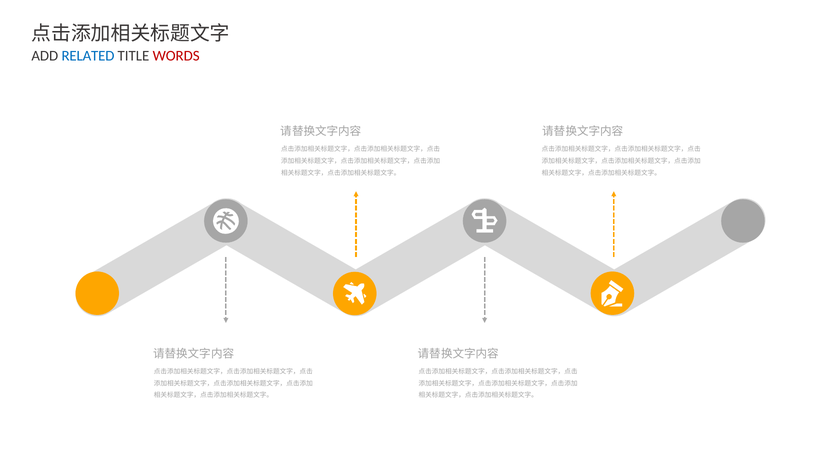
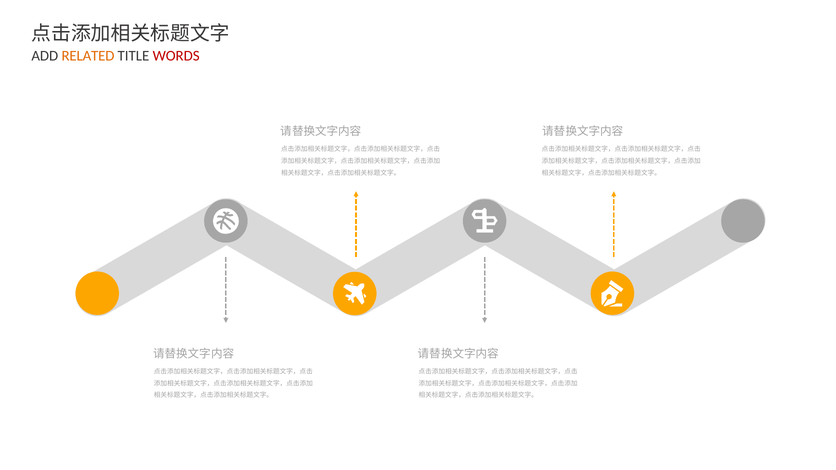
RELATED colour: blue -> orange
